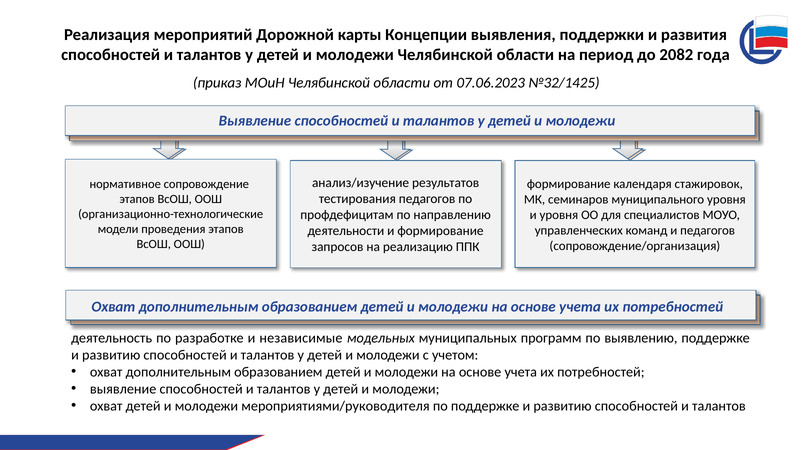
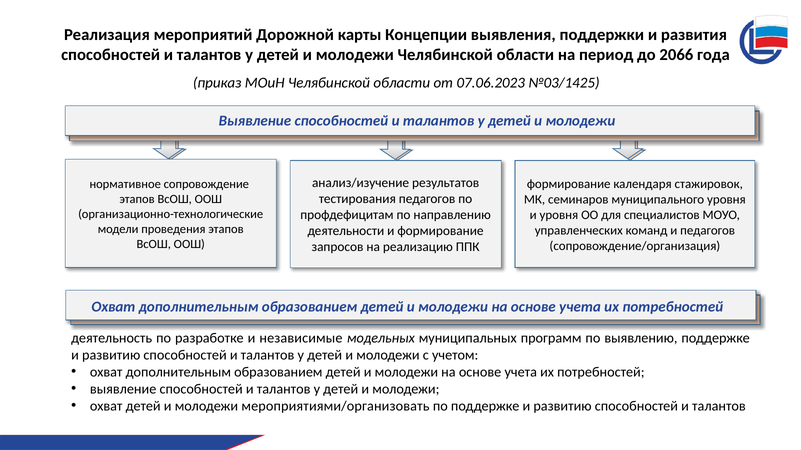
2082: 2082 -> 2066
№32/1425: №32/1425 -> №03/1425
мероприятиями/руководителя: мероприятиями/руководителя -> мероприятиями/организовать
